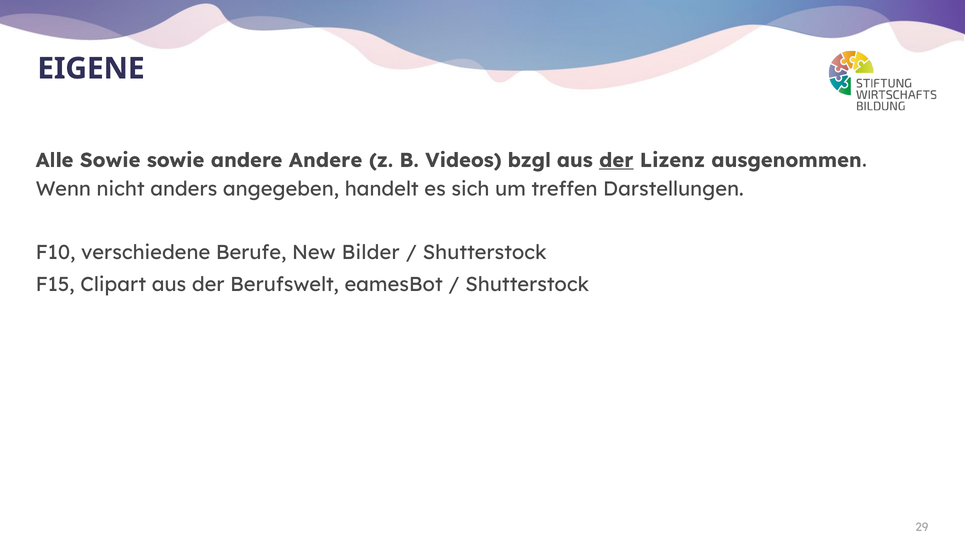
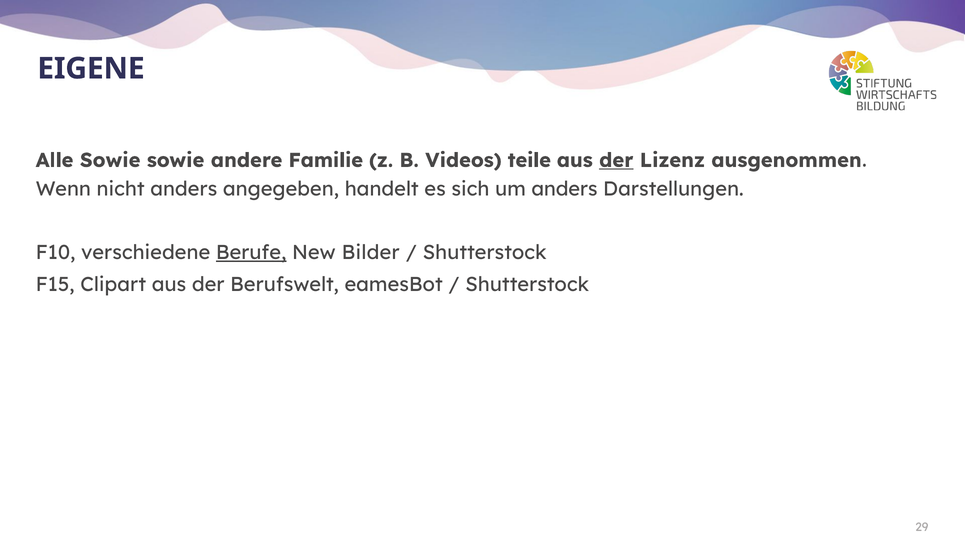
andere Andere: Andere -> Familie
bzgl: bzgl -> teile
um treffen: treffen -> anders
Berufe underline: none -> present
